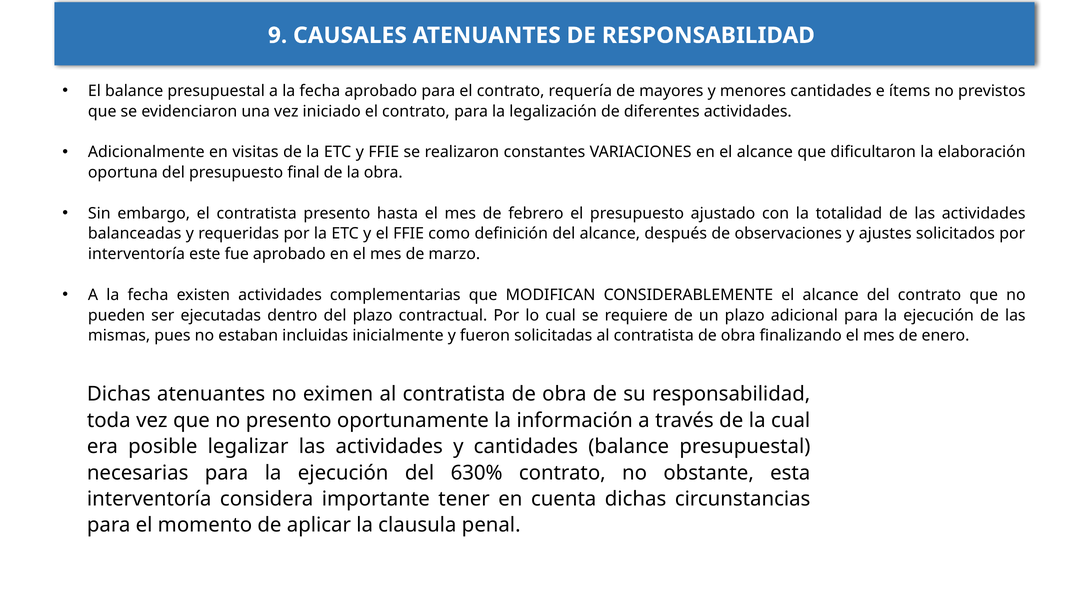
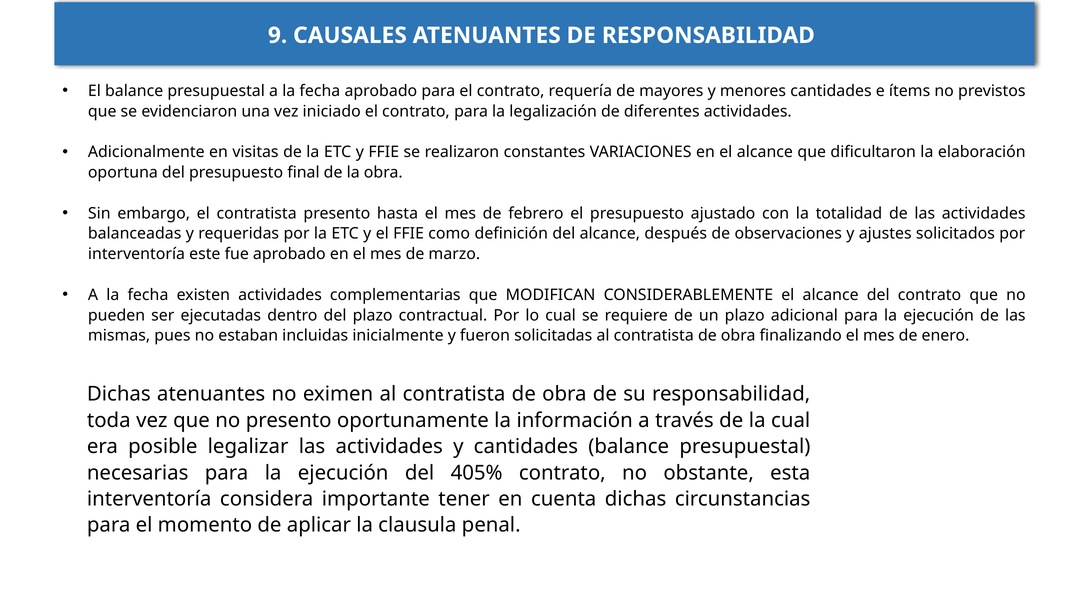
630%: 630% -> 405%
